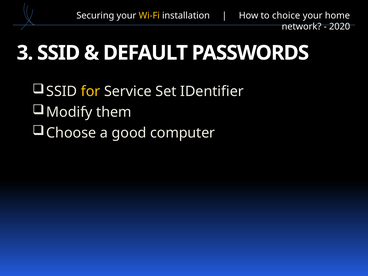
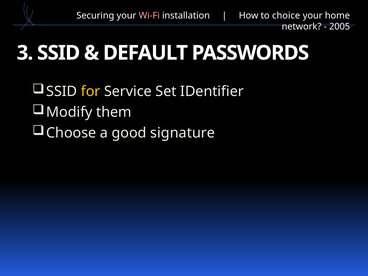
Wi-Fi colour: yellow -> pink
2020: 2020 -> 2005
computer: computer -> signature
